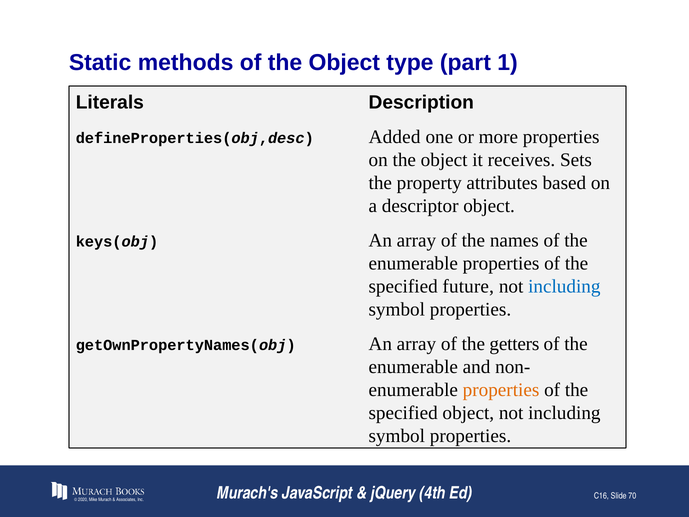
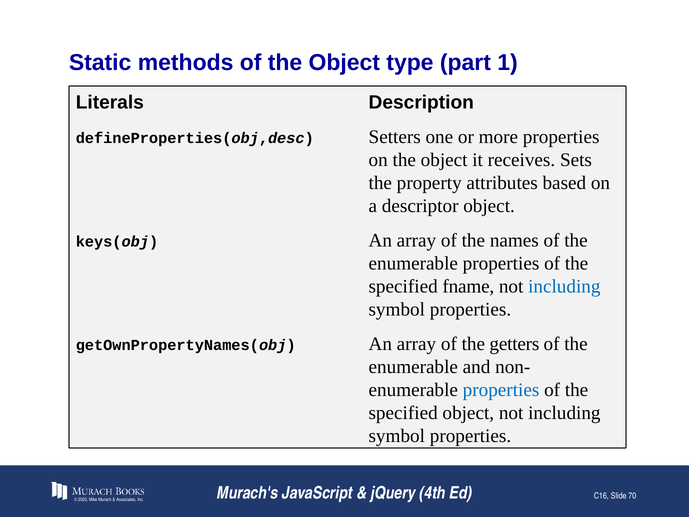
Added: Added -> Setters
future: future -> fname
properties at (501, 390) colour: orange -> blue
